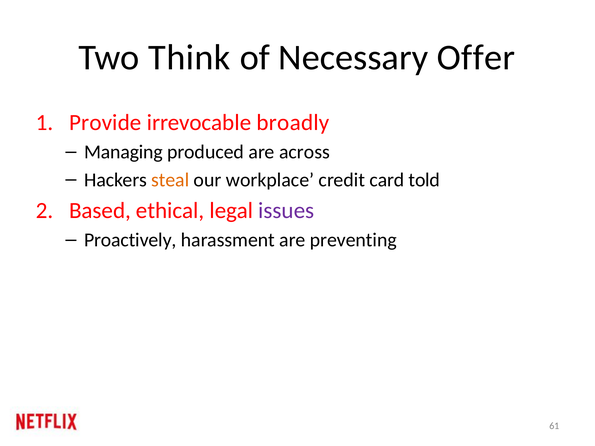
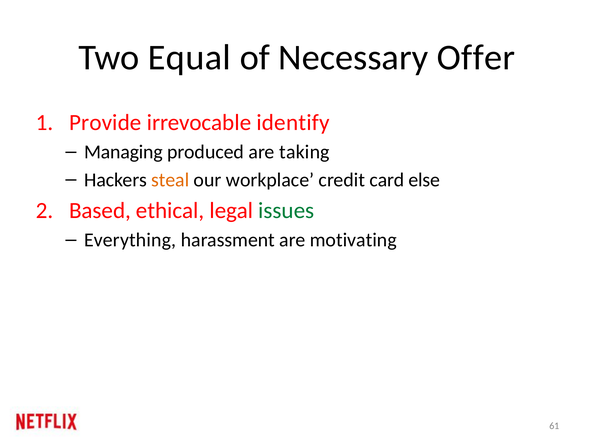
Think: Think -> Equal
broadly: broadly -> identify
across: across -> taking
told: told -> else
issues colour: purple -> green
Proactively: Proactively -> Everything
preventing: preventing -> motivating
